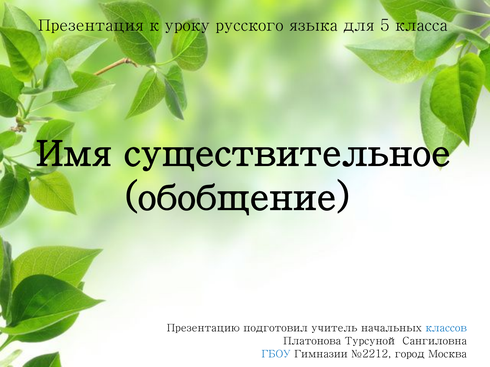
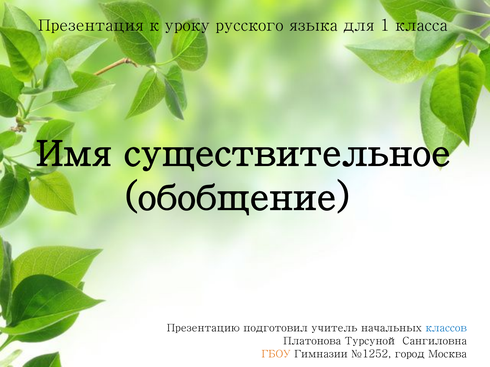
5: 5 -> 1
ГБОУ colour: blue -> orange
№2212: №2212 -> №1252
